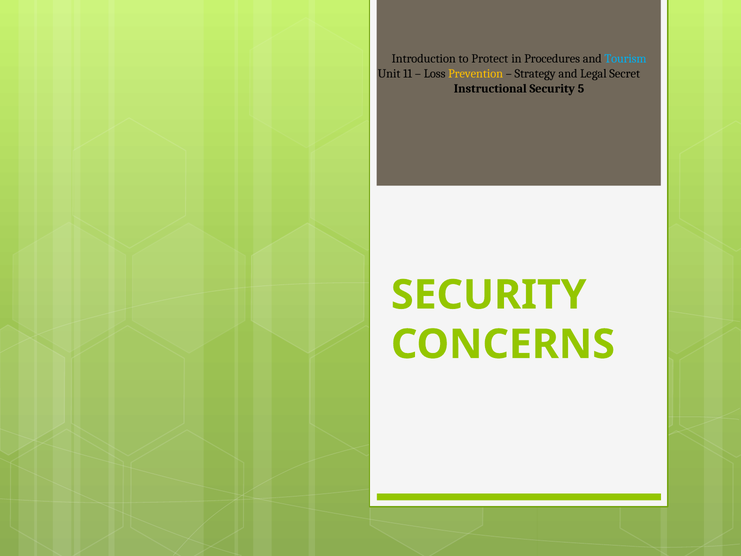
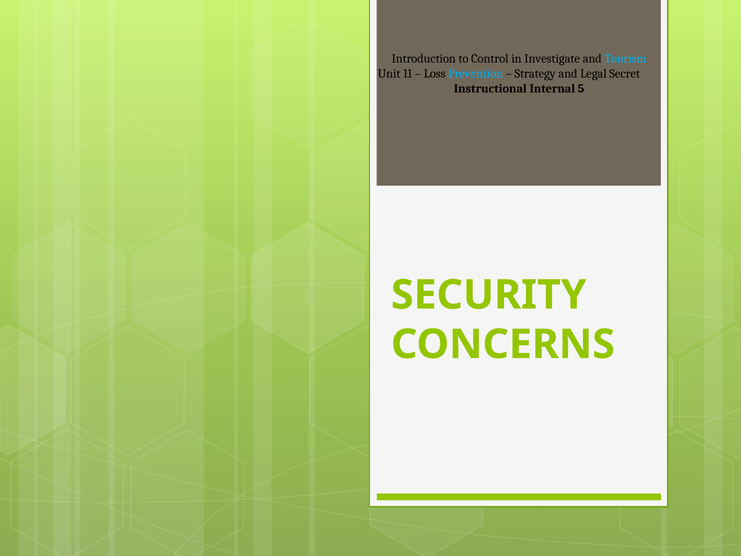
Protect: Protect -> Control
Procedures: Procedures -> Investigate
Prevention colour: yellow -> light blue
Instructional Security: Security -> Internal
